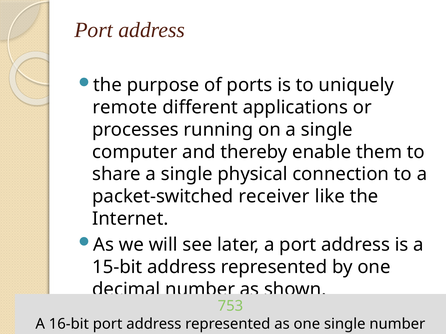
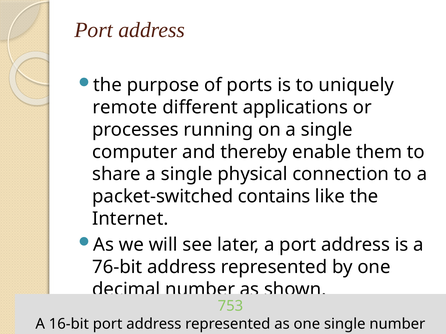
receiver: receiver -> contains
15-bit: 15-bit -> 76-bit
